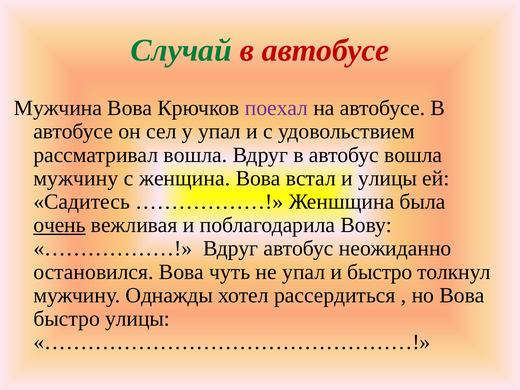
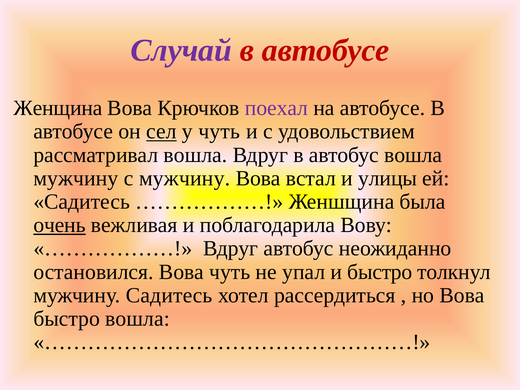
Случай colour: green -> purple
Мужчина: Мужчина -> Женщина
сел underline: none -> present
у упал: упал -> чуть
с женщина: женщина -> мужчину
мужчину Однажды: Однажды -> Садитесь
быстро улицы: улицы -> вошла
